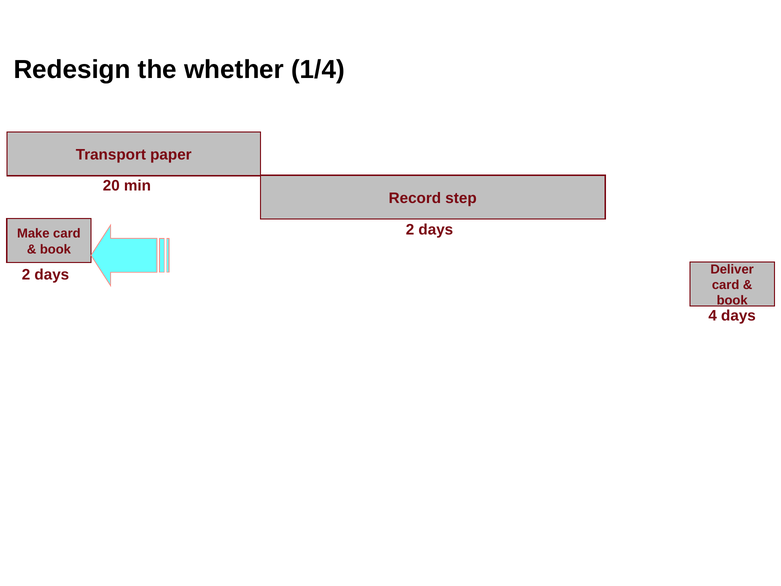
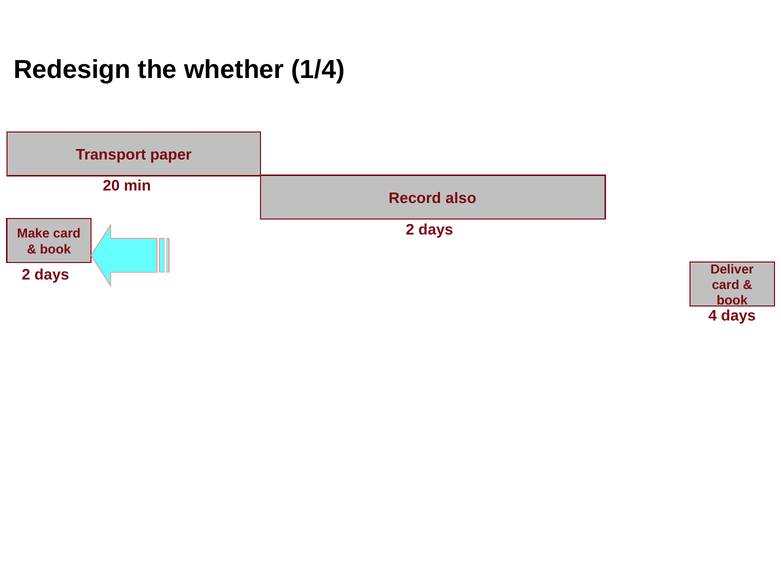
step: step -> also
